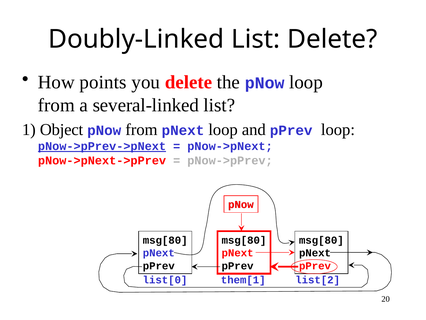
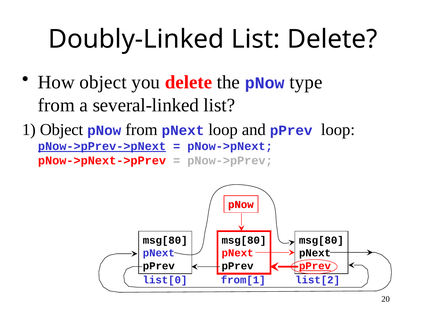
How points: points -> object
pNow loop: loop -> type
pPrev at (315, 266) underline: none -> present
them[1: them[1 -> from[1
